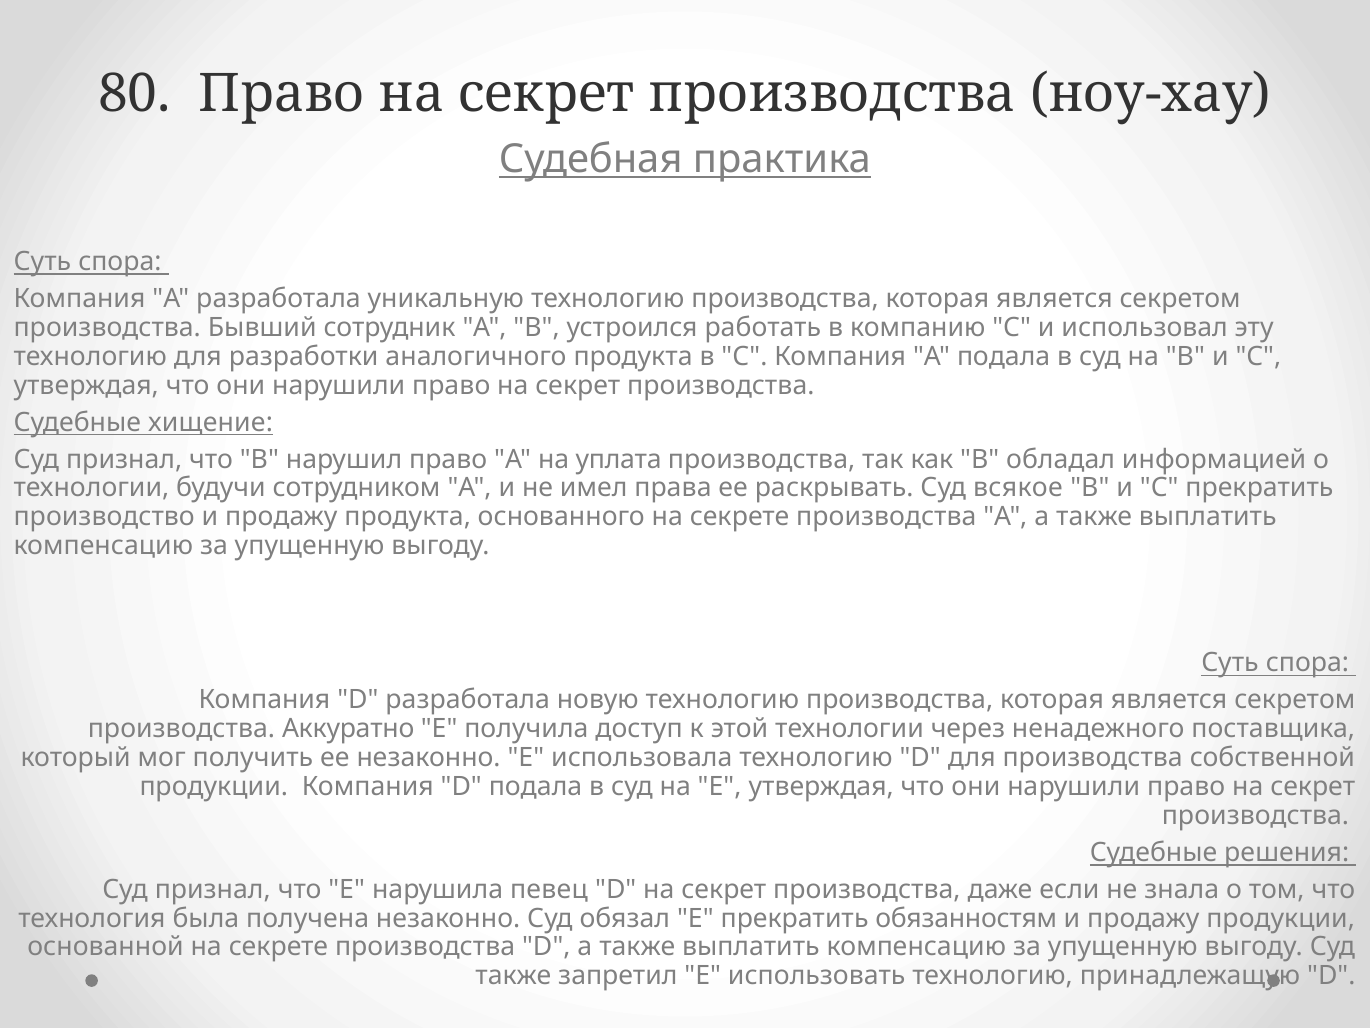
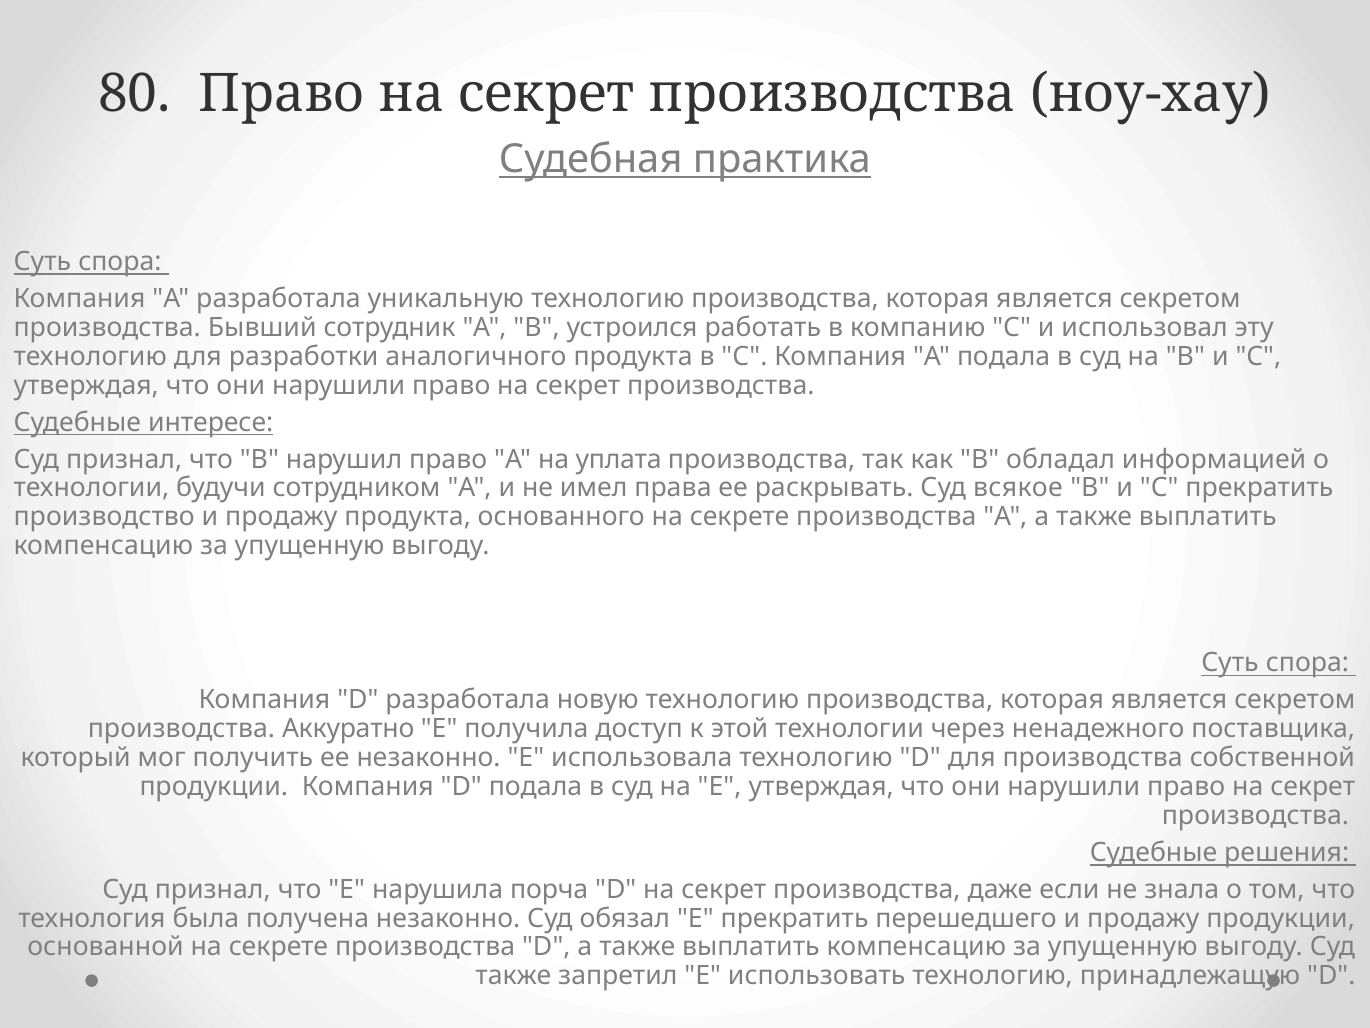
хищение: хищение -> интересе
певец: певец -> порча
обязанностям: обязанностям -> перешедшего
